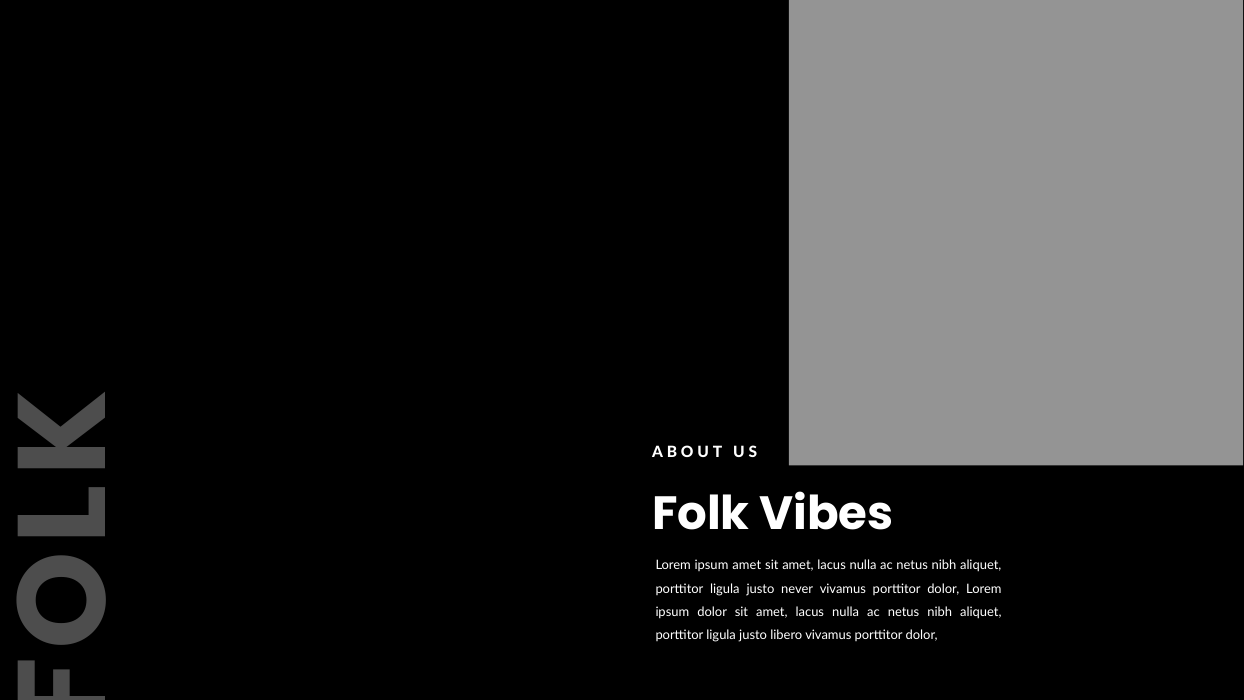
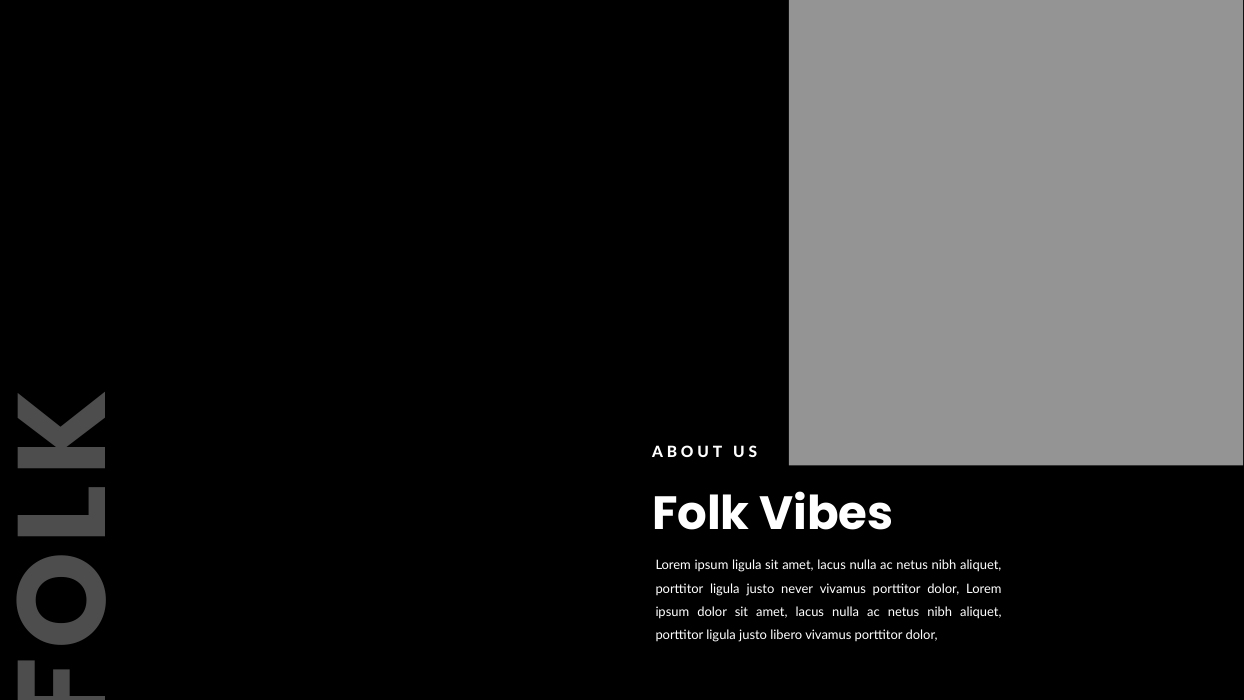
ipsum amet: amet -> ligula
